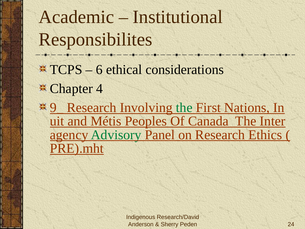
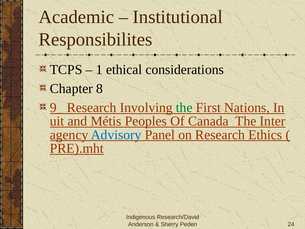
6: 6 -> 1
4: 4 -> 8
Advisory colour: green -> blue
